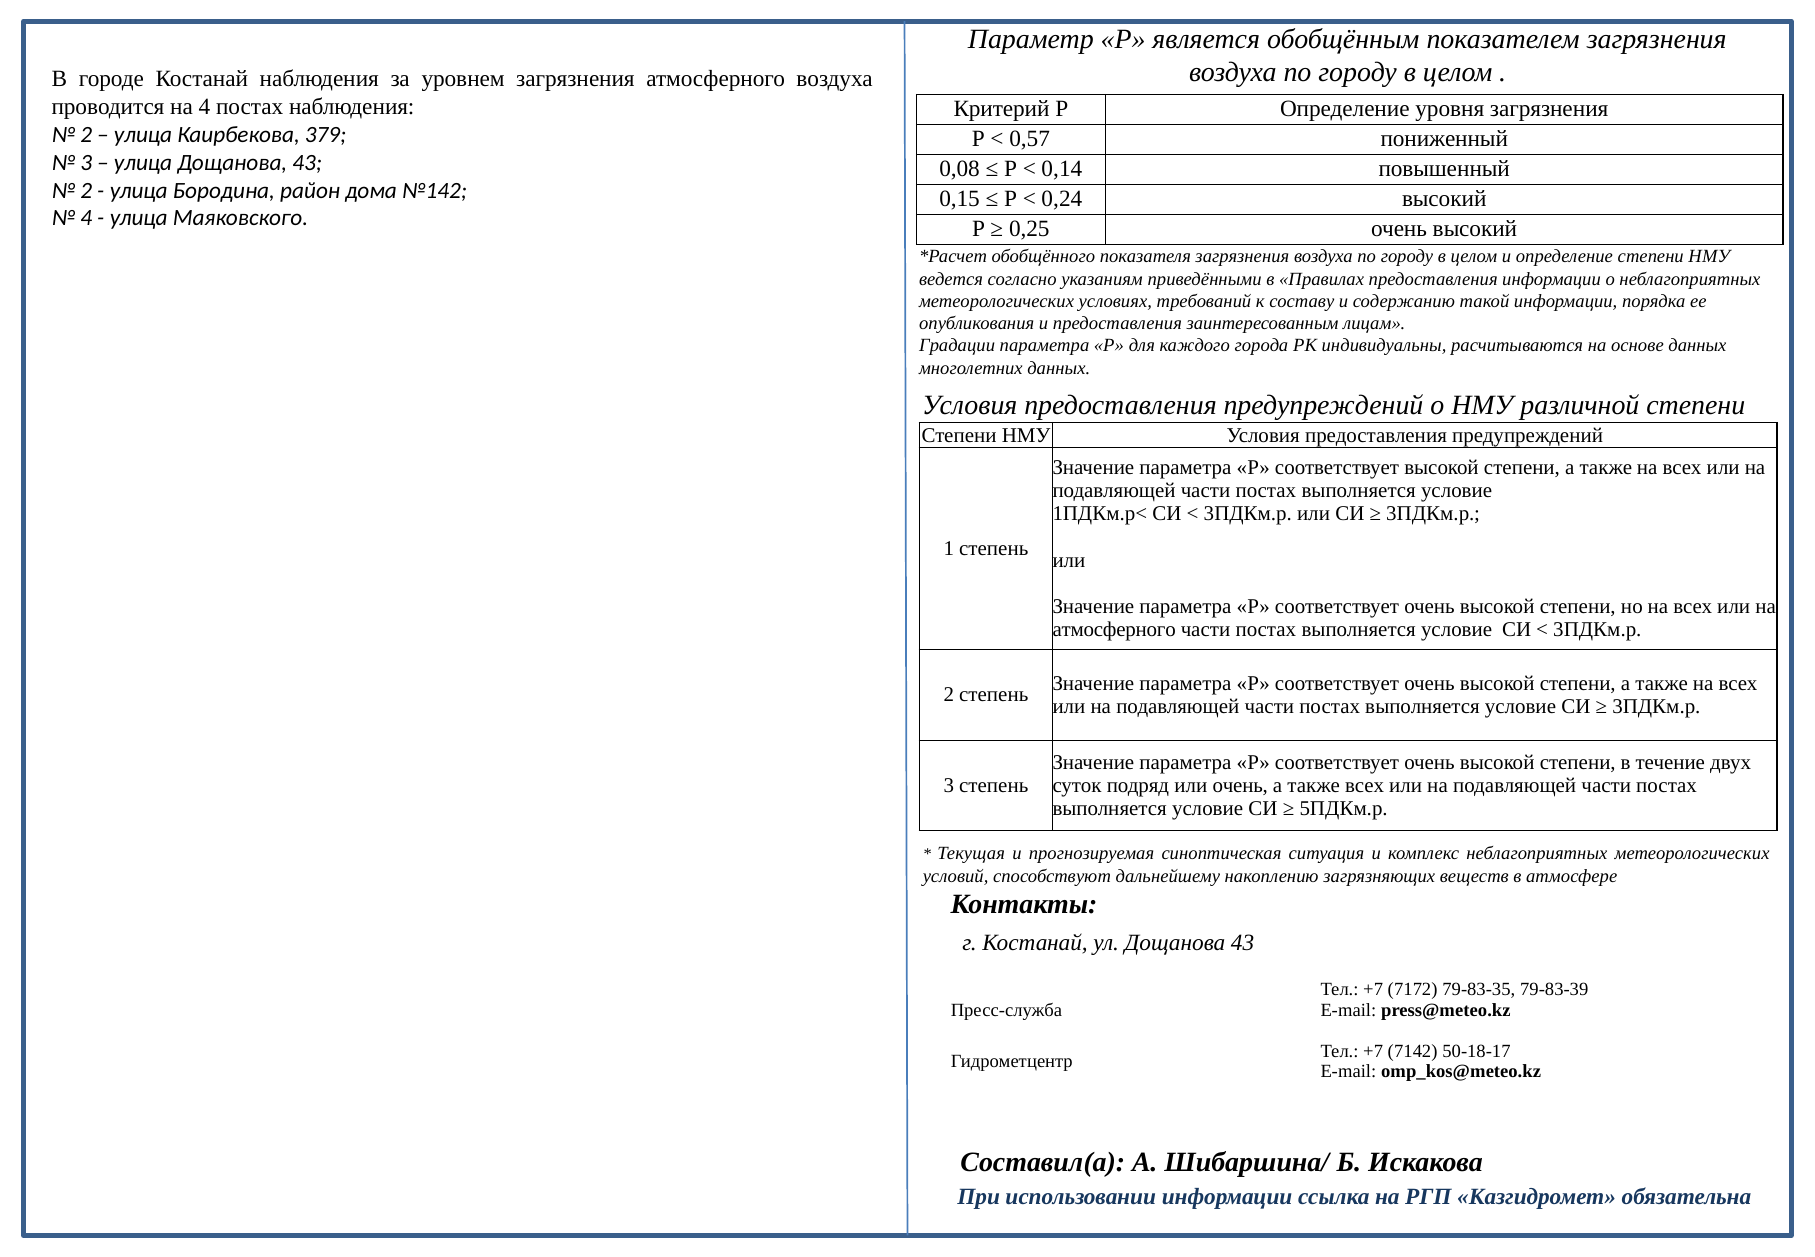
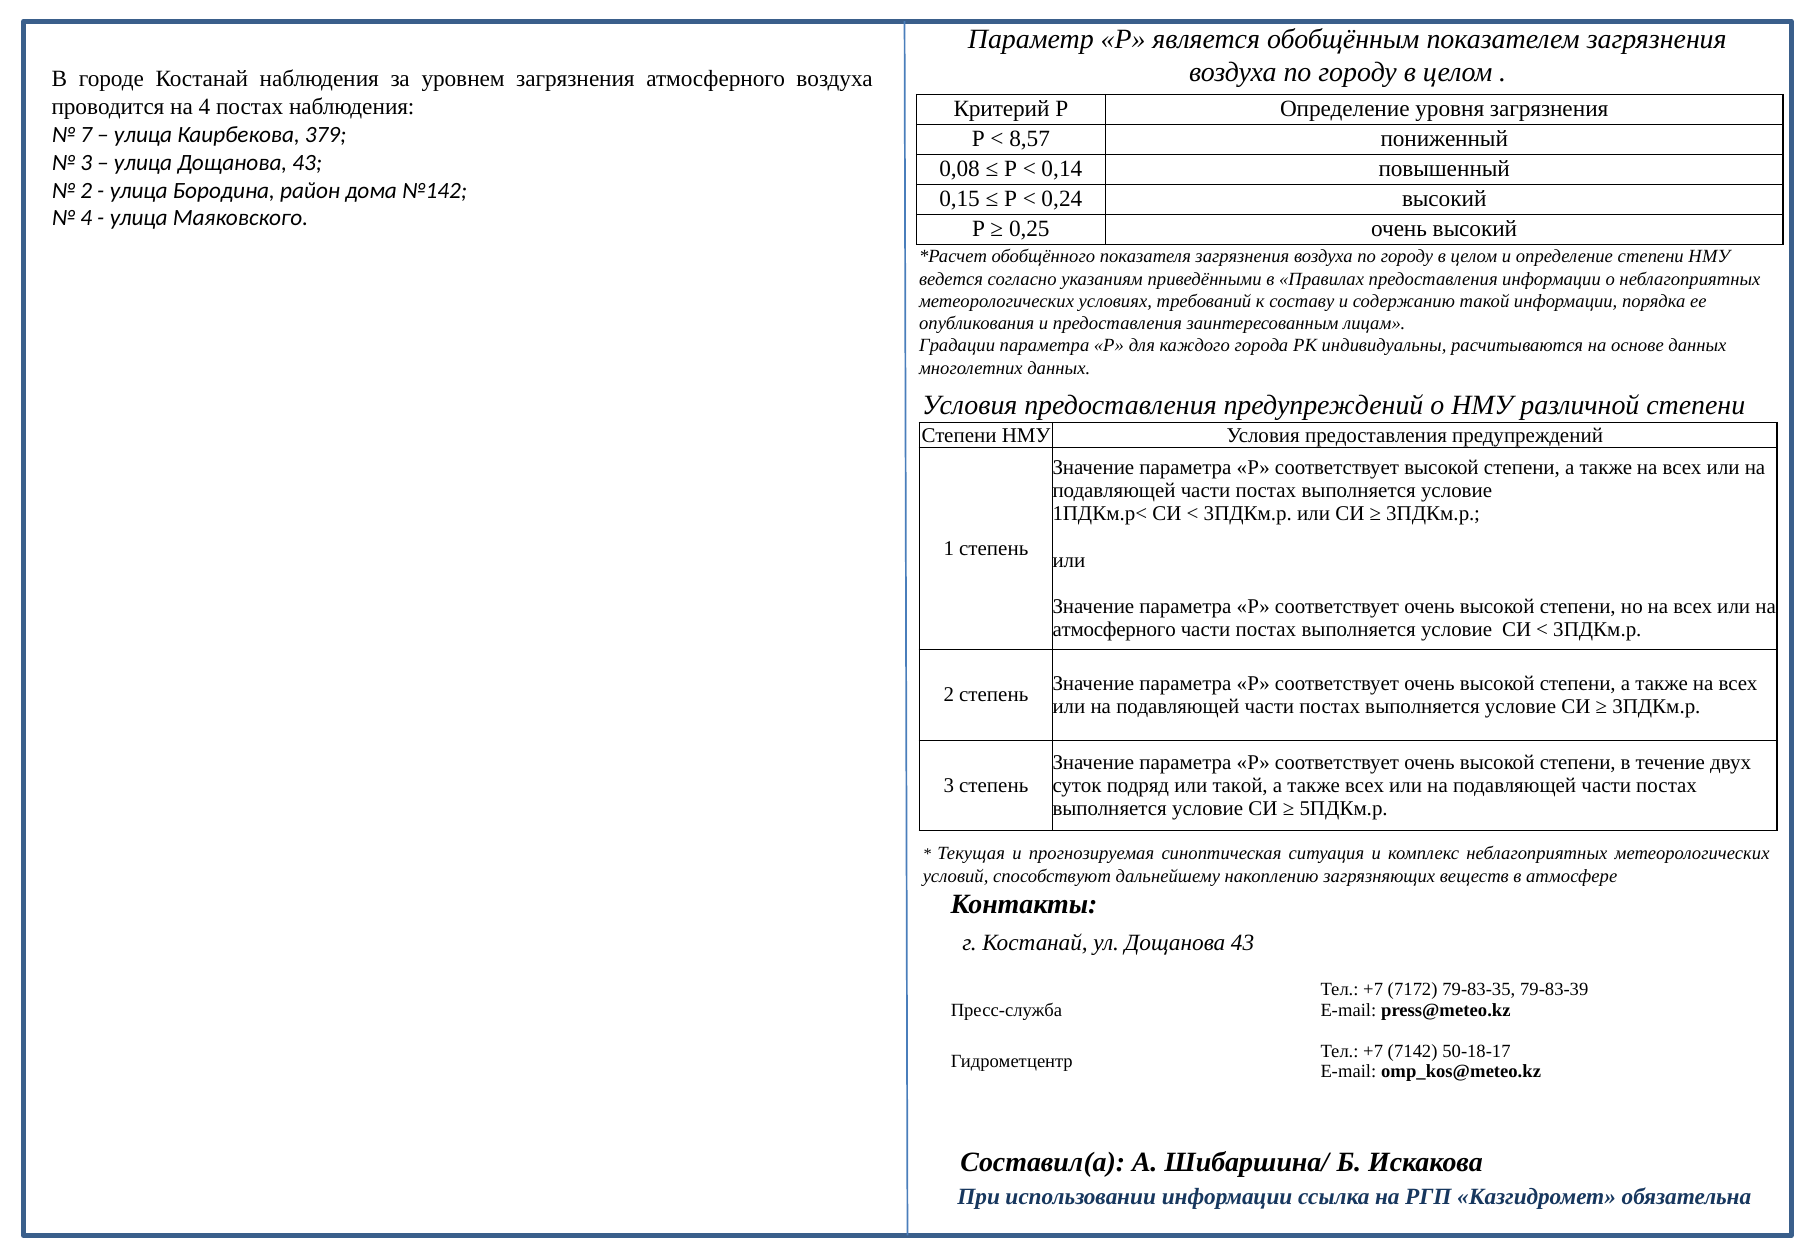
2 at (86, 134): 2 -> 7
0,57: 0,57 -> 8,57
или очень: очень -> такой
